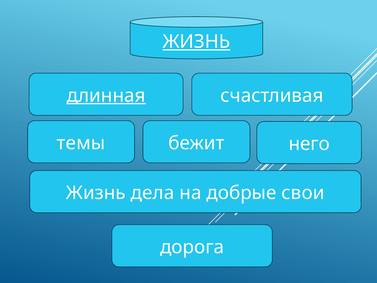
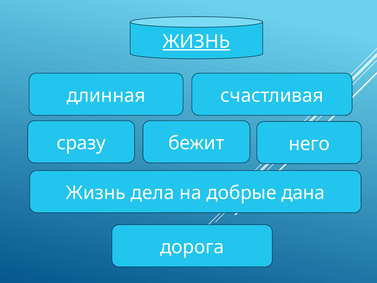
длинная underline: present -> none
темы: темы -> сразу
свои: свои -> дана
